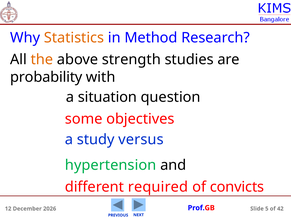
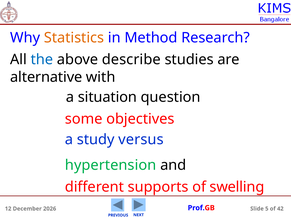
the colour: orange -> blue
strength: strength -> describe
probability: probability -> alternative
required: required -> supports
convicts: convicts -> swelling
